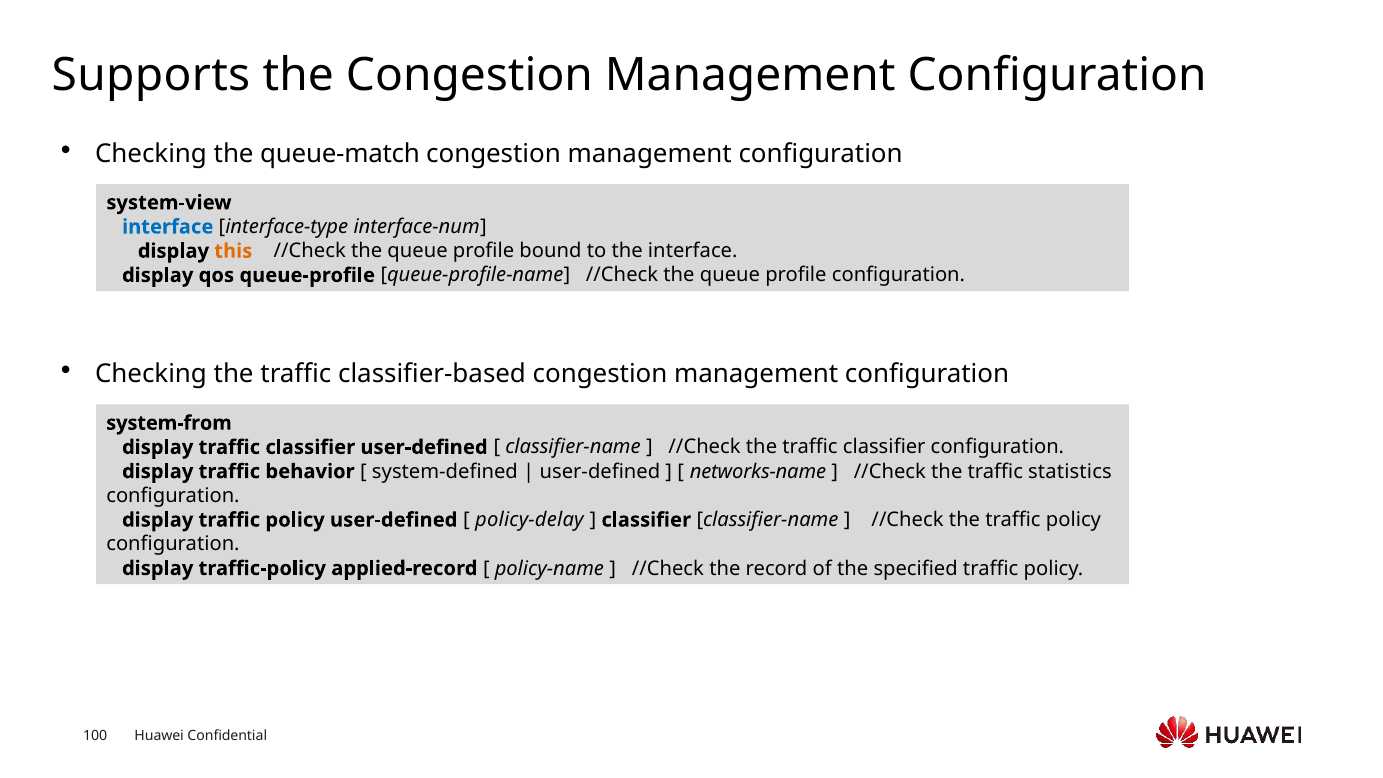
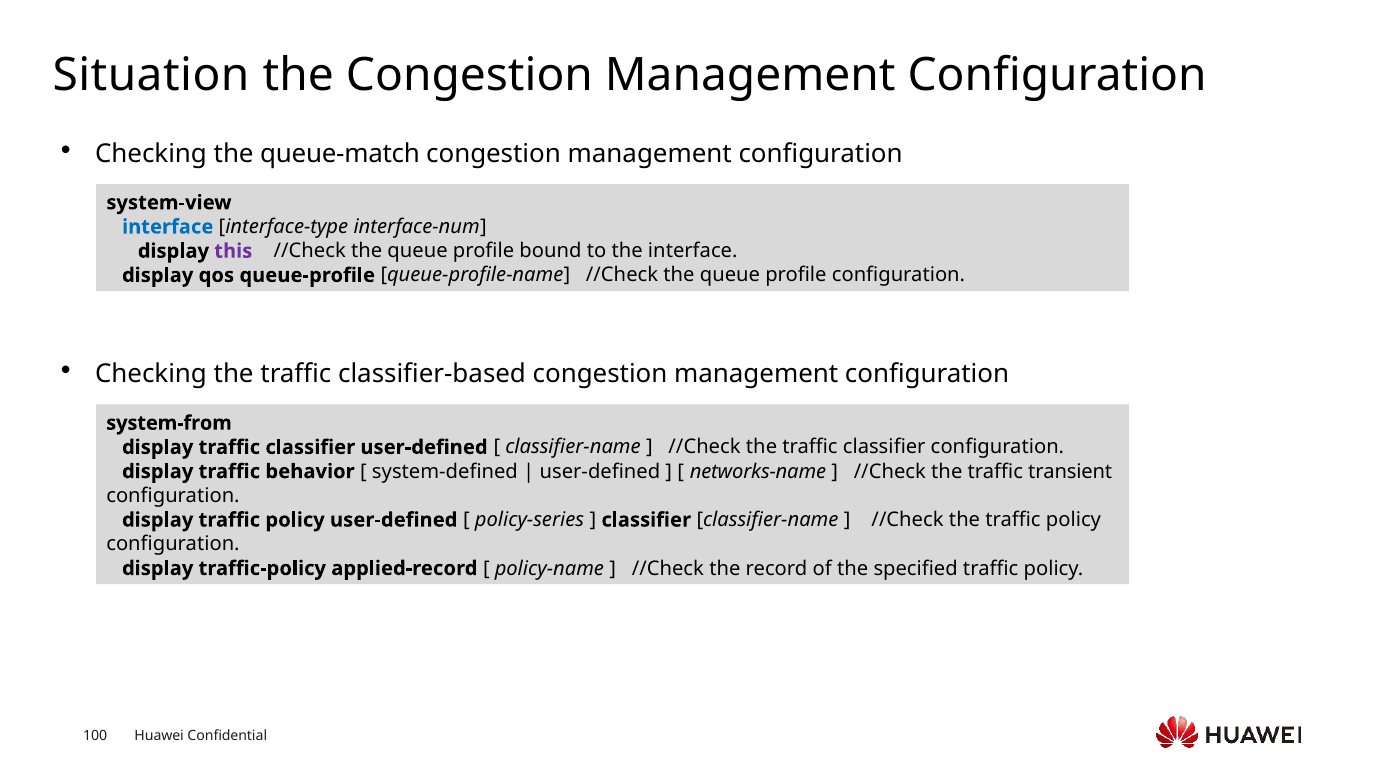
Supports: Supports -> Situation
this colour: orange -> purple
statistics: statistics -> transient
policy-delay: policy-delay -> policy-series
